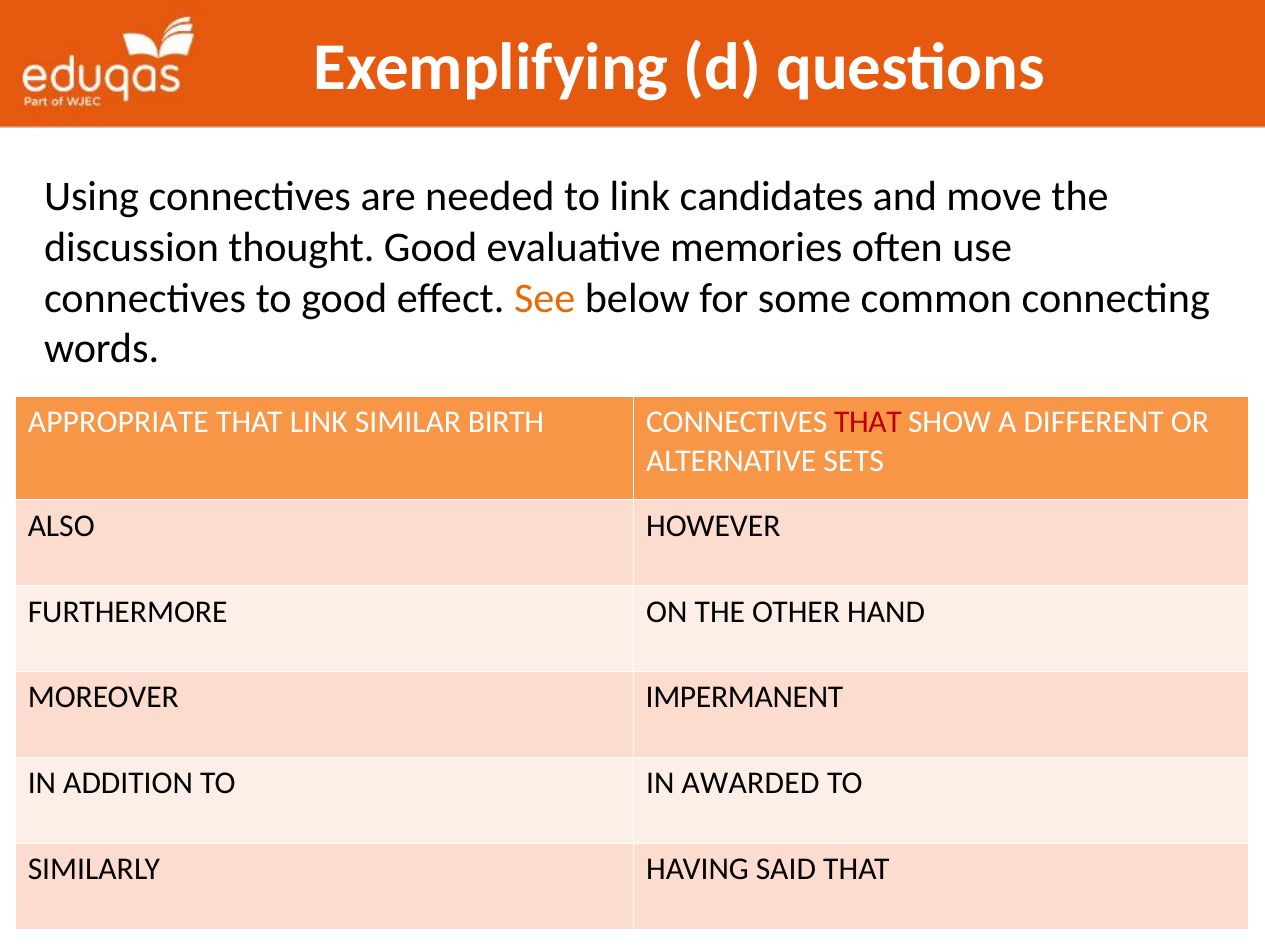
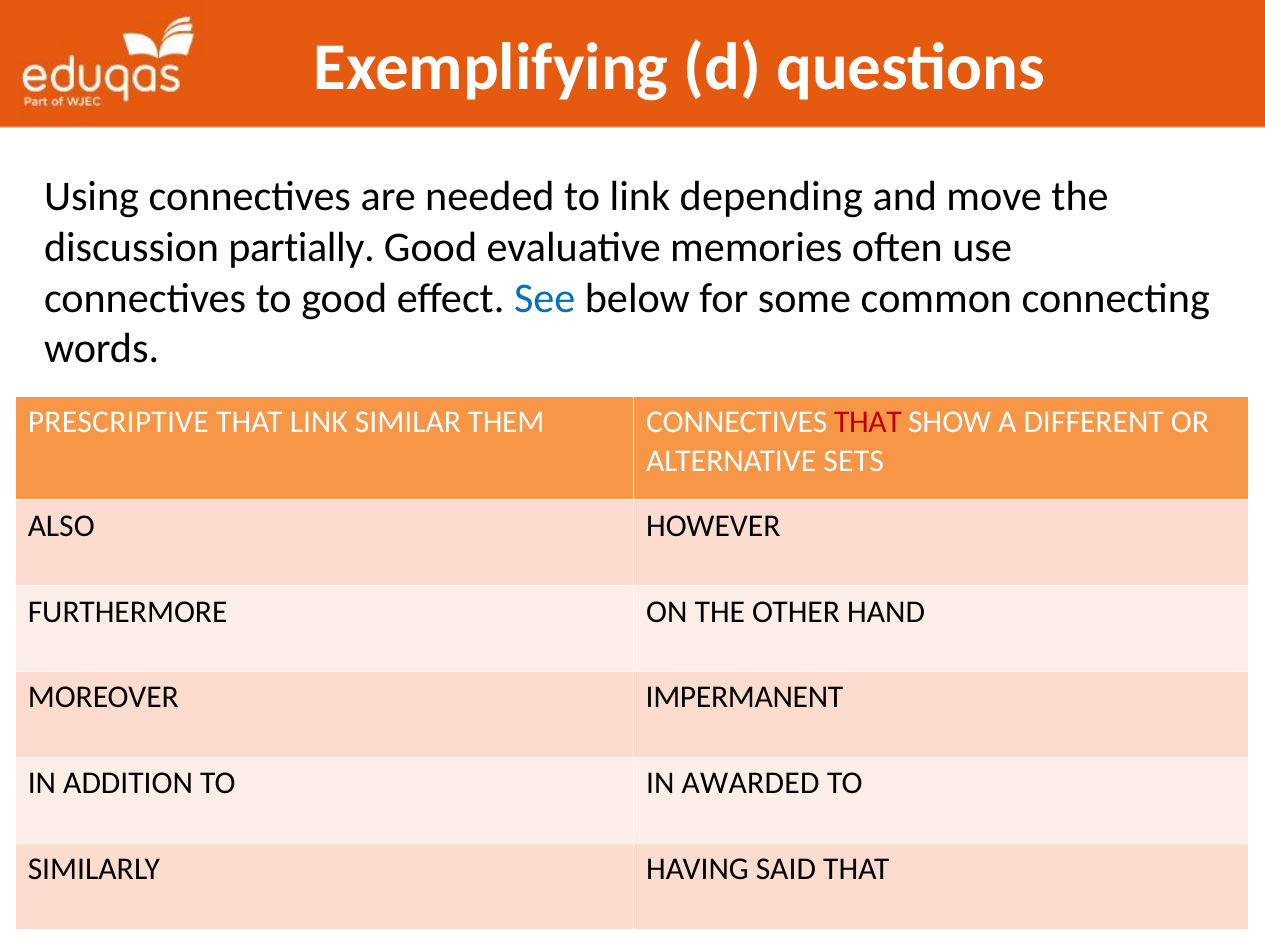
candidates: candidates -> depending
thought: thought -> partially
See colour: orange -> blue
APPROPRIATE: APPROPRIATE -> PRESCRIPTIVE
BIRTH: BIRTH -> THEM
